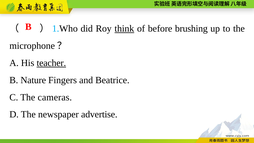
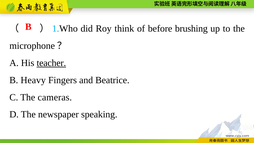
think underline: present -> none
Nature: Nature -> Heavy
advertise: advertise -> speaking
